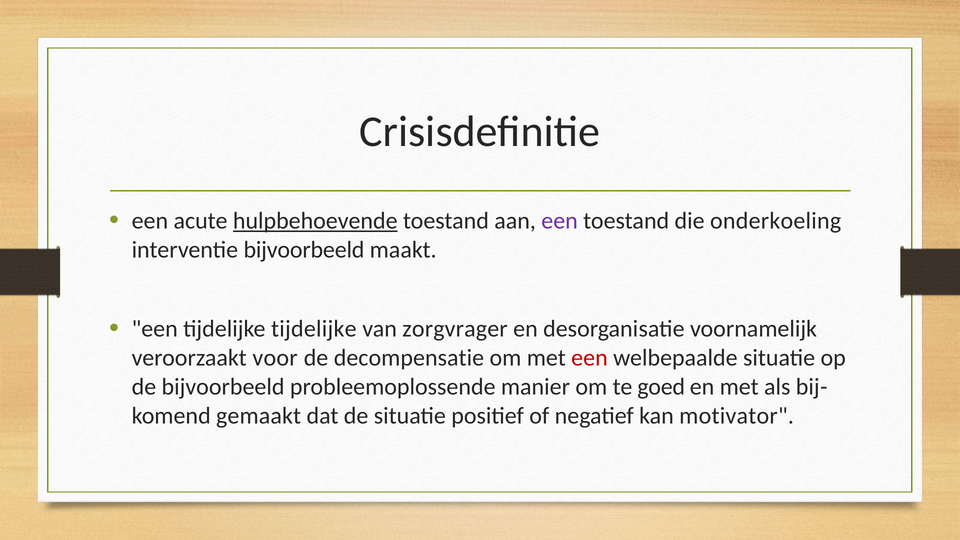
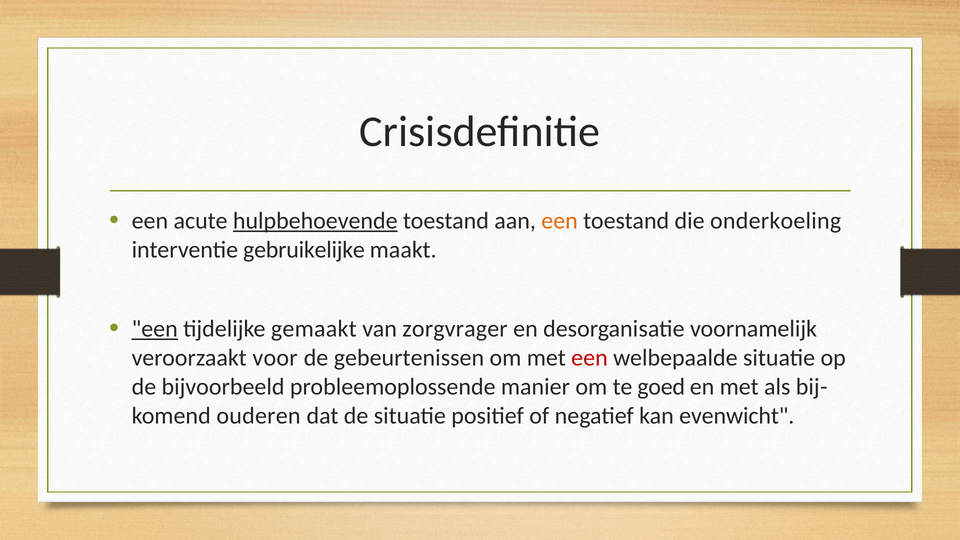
een at (560, 221) colour: purple -> orange
interventie bijvoorbeeld: bijvoorbeeld -> gebruikelijke
een at (155, 329) underline: none -> present
tijdelijke tijdelijke: tijdelijke -> gemaakt
decompensatie: decompensatie -> gebeurtenissen
gemaakt: gemaakt -> ouderen
motivator: motivator -> evenwicht
